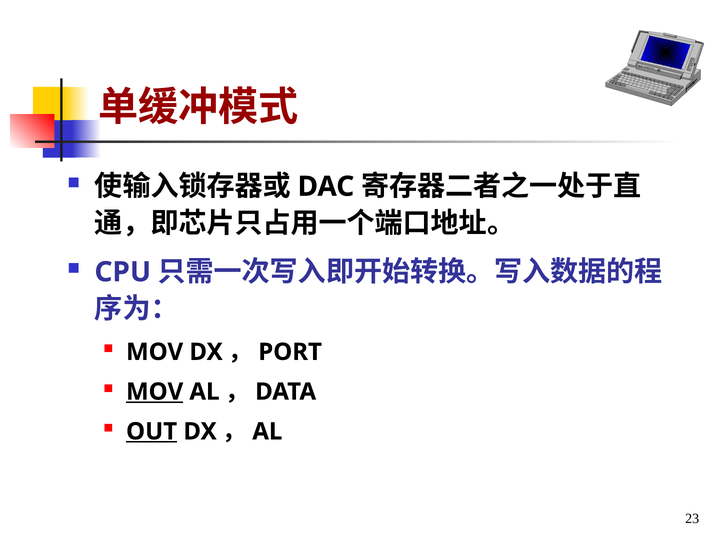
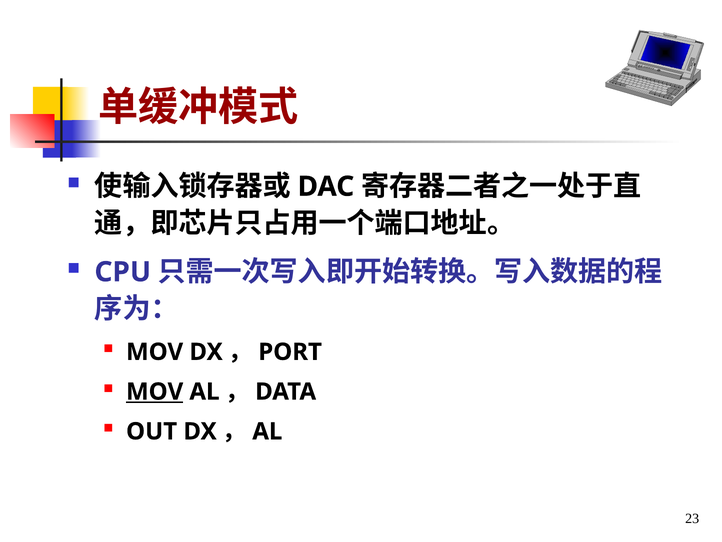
OUT underline: present -> none
